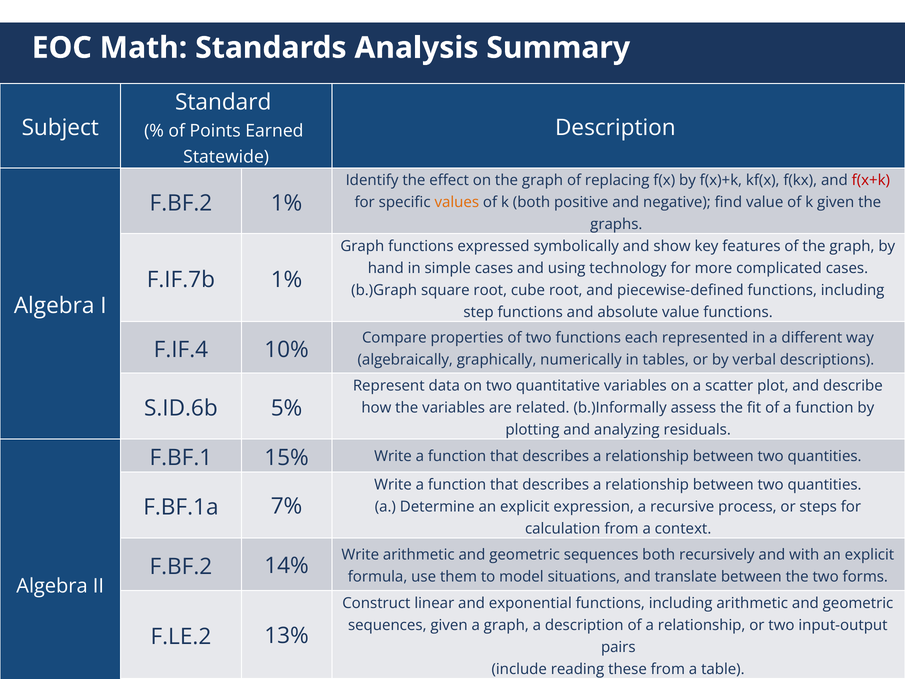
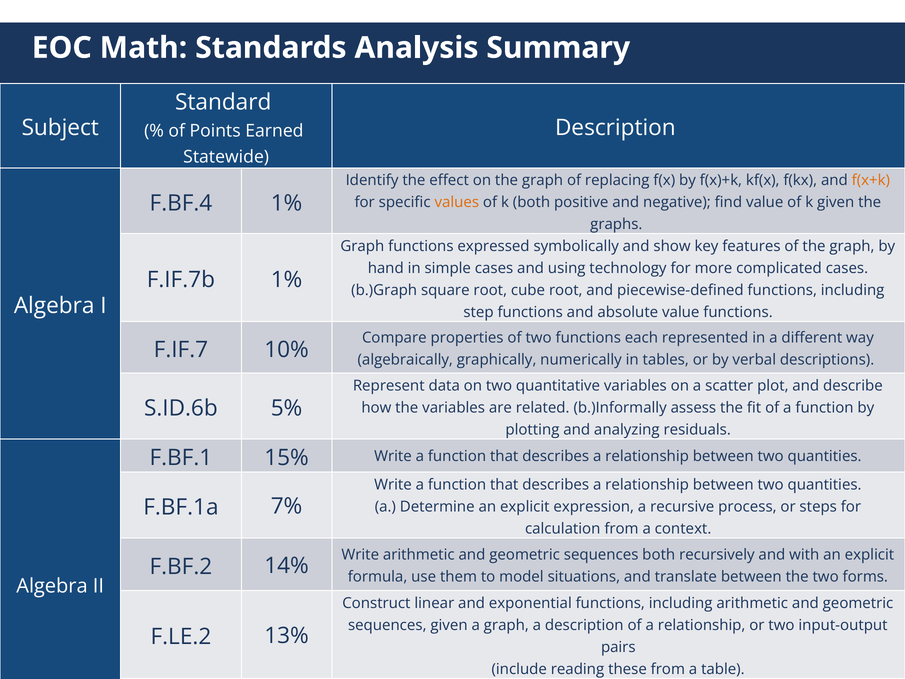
f(x+k colour: red -> orange
F.BF.2 at (181, 203): F.BF.2 -> F.BF.4
F.IF.4: F.IF.4 -> F.IF.7
